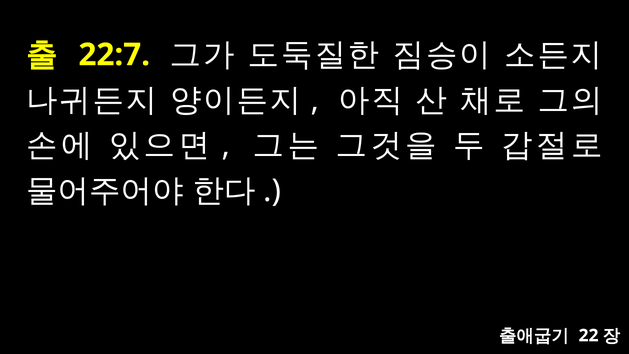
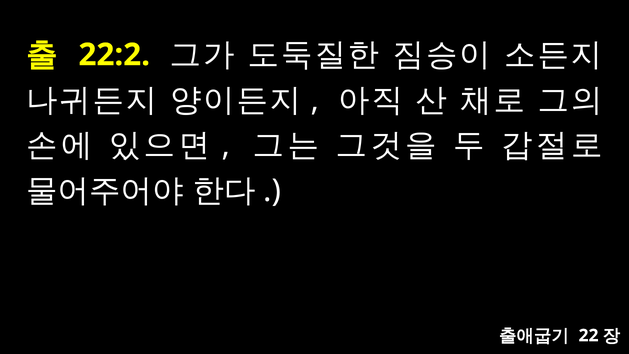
22:7: 22:7 -> 22:2
